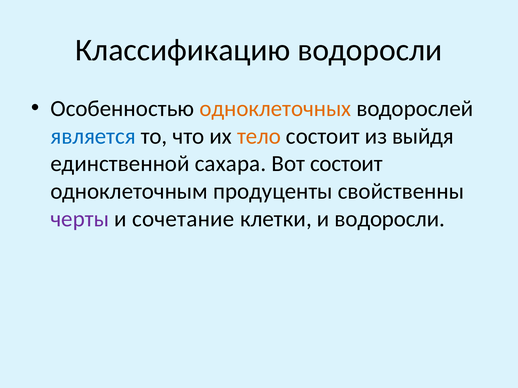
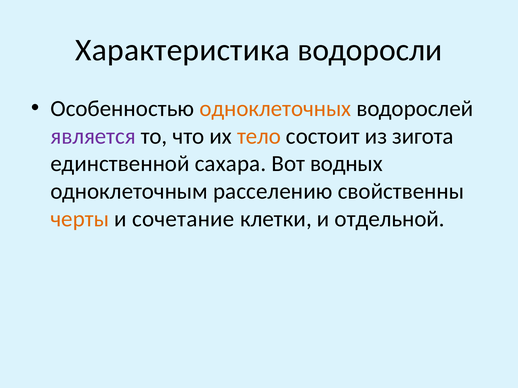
Классификацию: Классификацию -> Характеристика
является colour: blue -> purple
выйдя: выйдя -> зигота
Вот состоит: состоит -> водных
продуценты: продуценты -> расселению
черты colour: purple -> orange
и водоросли: водоросли -> отдельной
